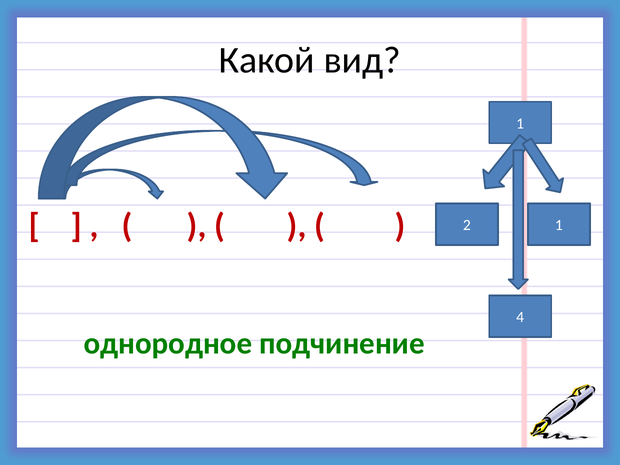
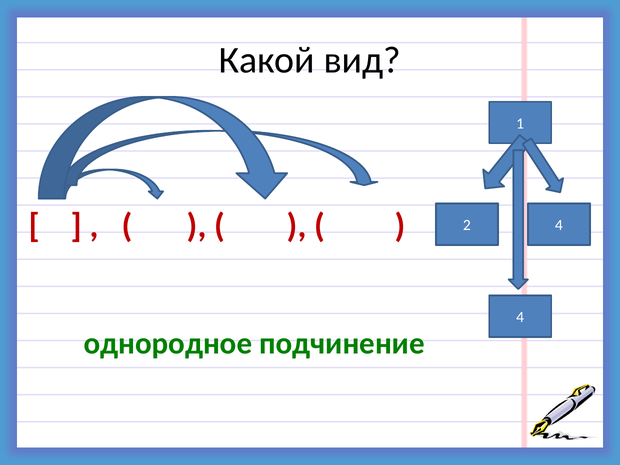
2 1: 1 -> 4
